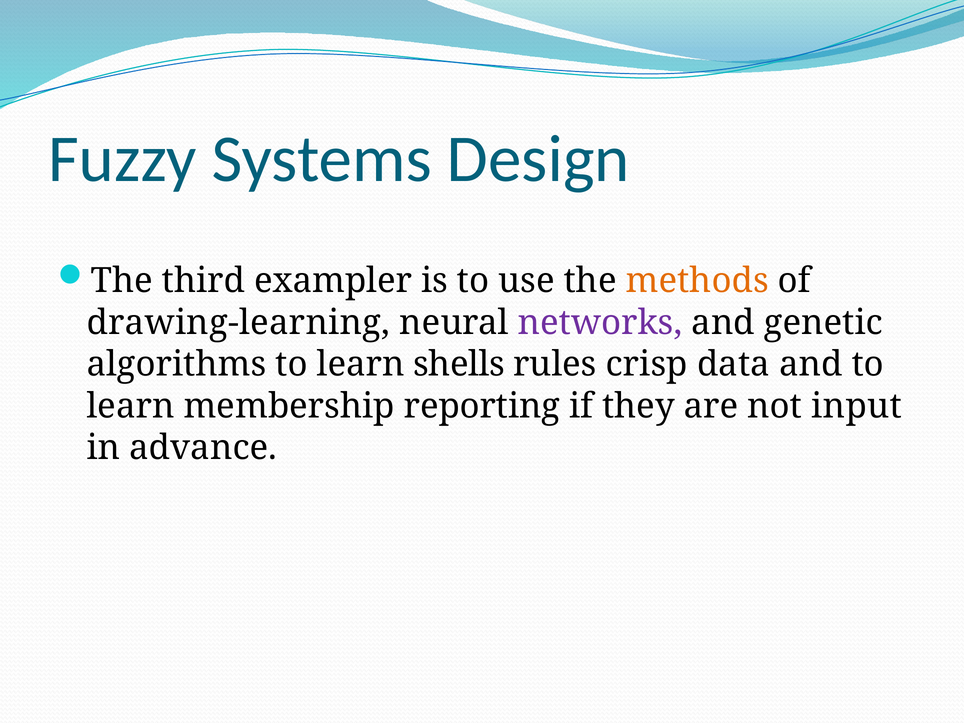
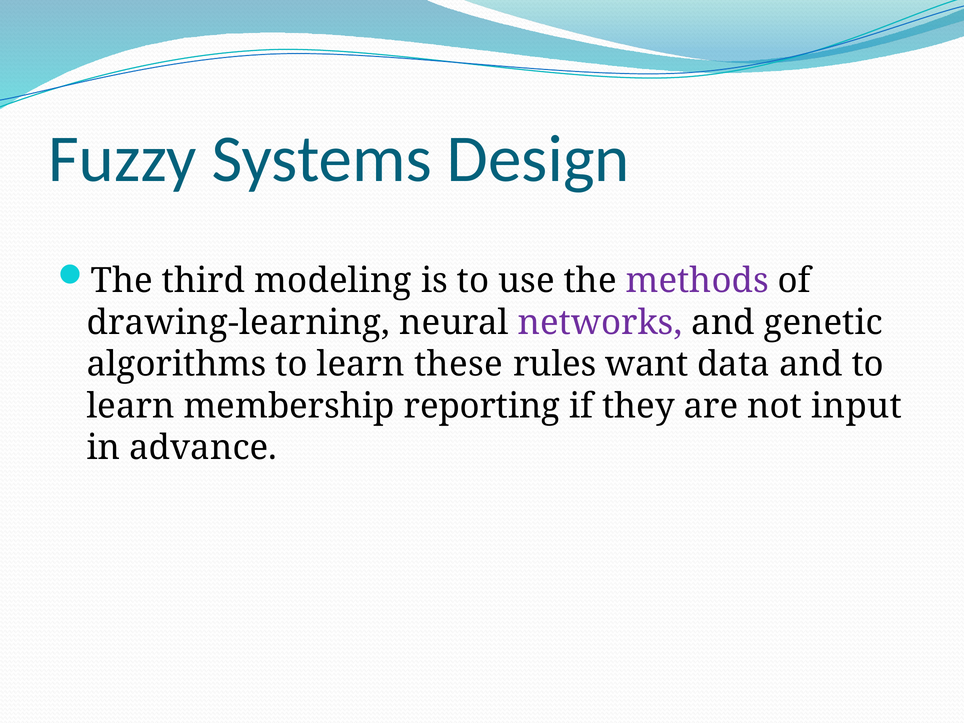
exampler: exampler -> modeling
methods colour: orange -> purple
shells: shells -> these
crisp: crisp -> want
